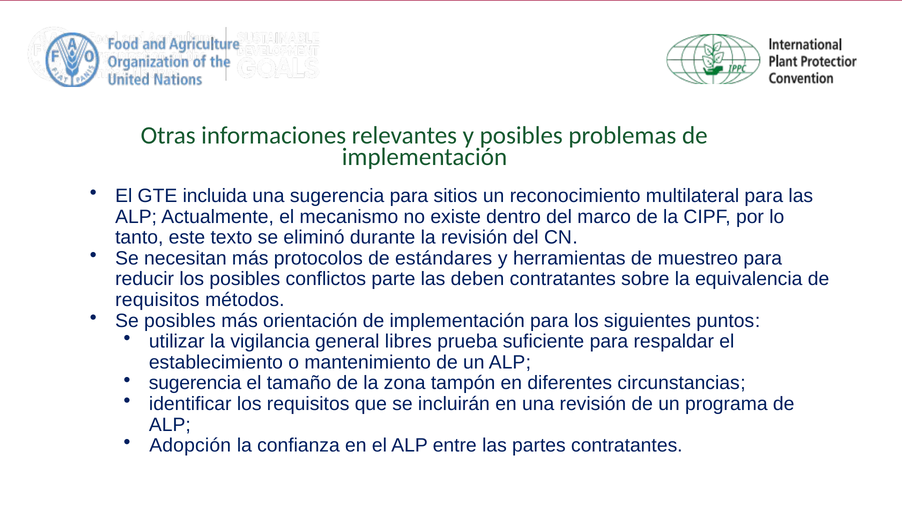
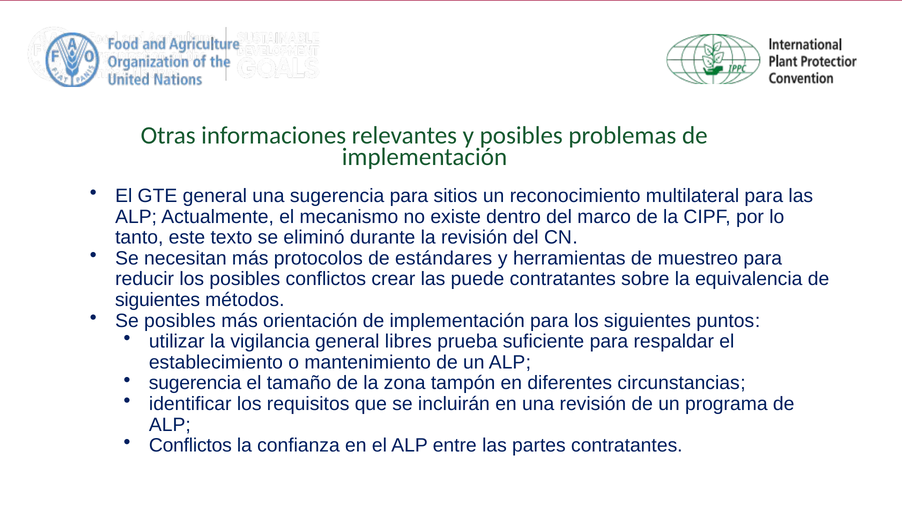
GTE incluida: incluida -> general
parte: parte -> crear
deben: deben -> puede
requisitos at (157, 300): requisitos -> siguientes
Adopción at (190, 446): Adopción -> Conflictos
